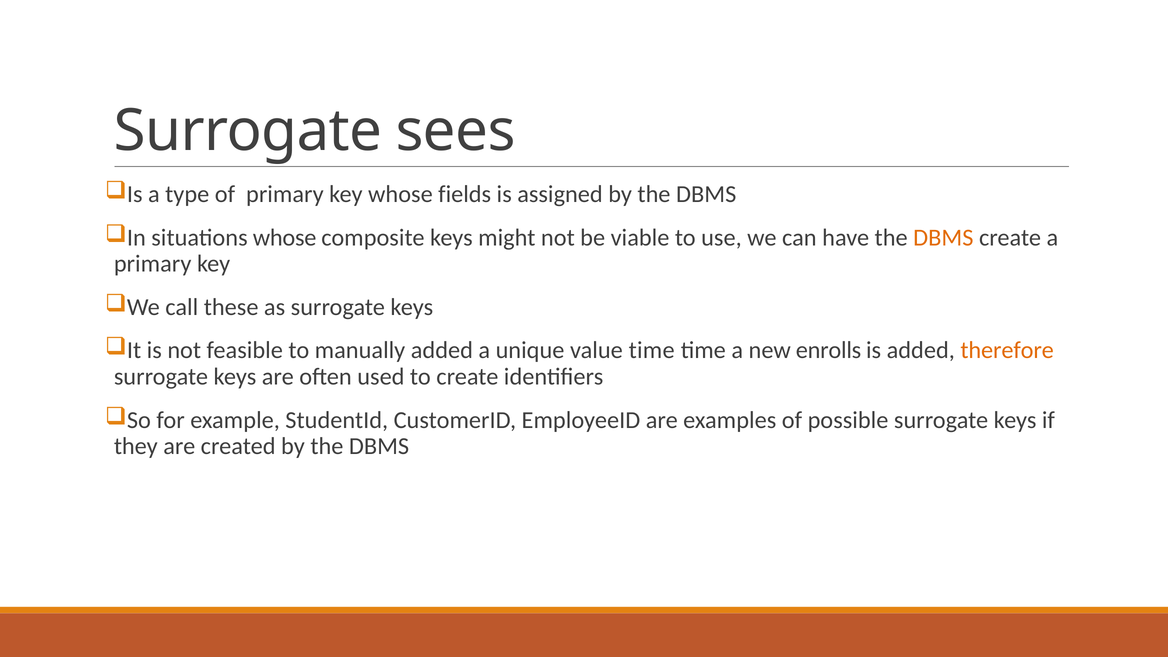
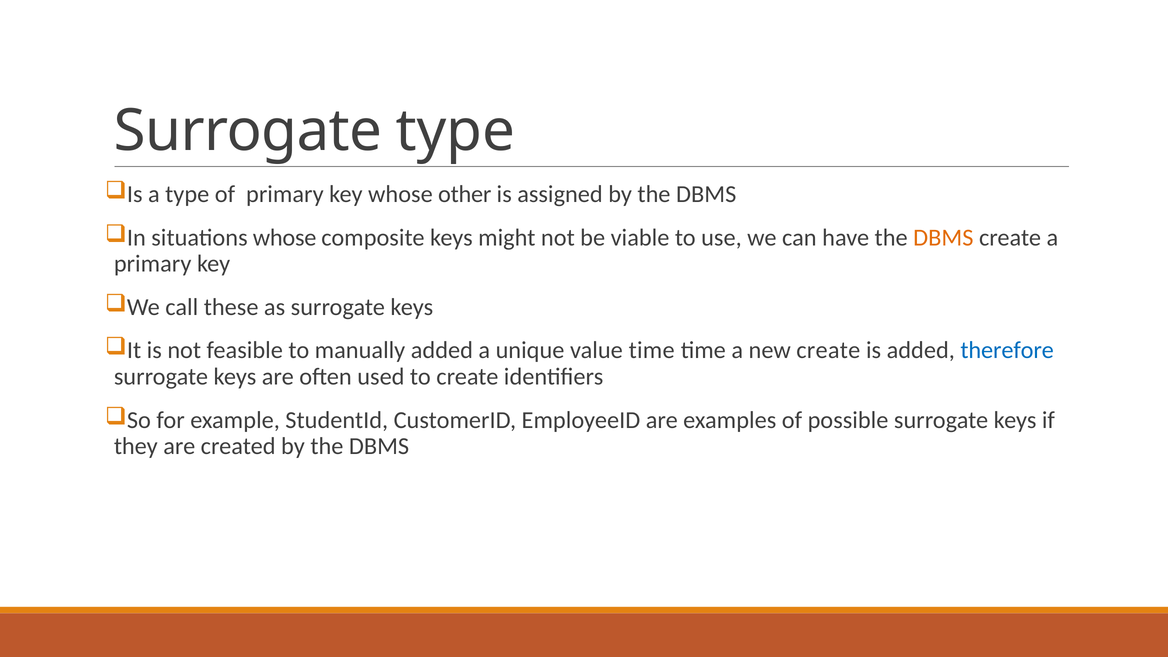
Surrogate sees: sees -> type
fields: fields -> other
new enrolls: enrolls -> create
therefore colour: orange -> blue
